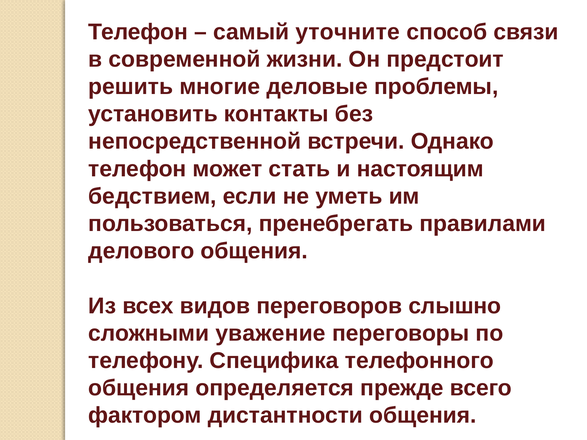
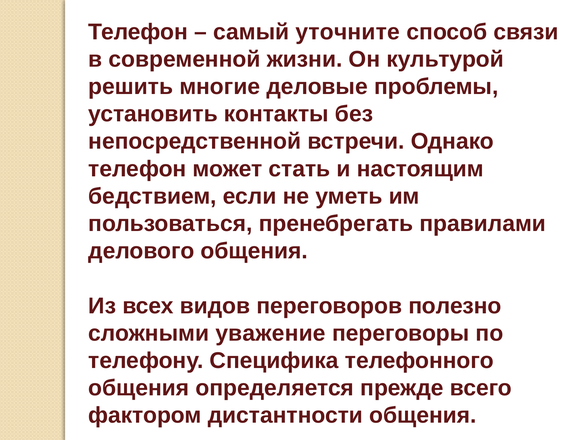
предстоит: предстоит -> культурой
слышно: слышно -> полезно
